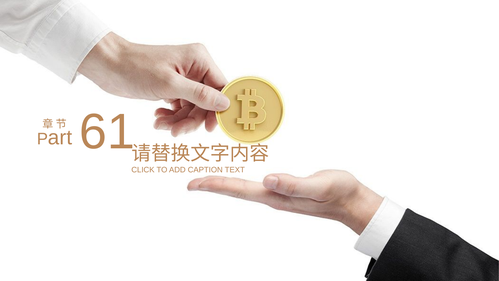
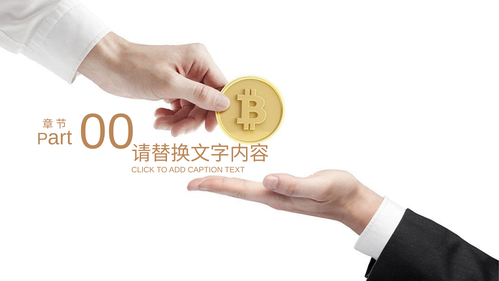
61: 61 -> 00
